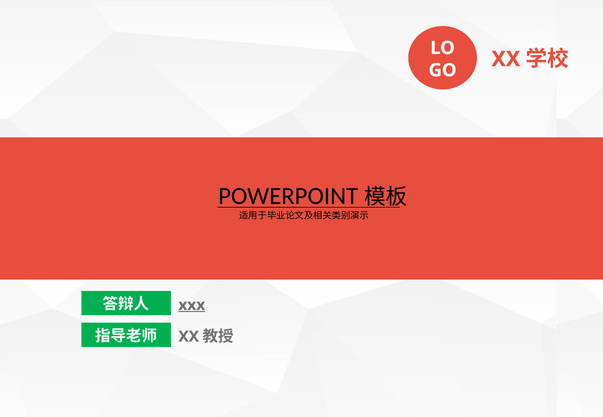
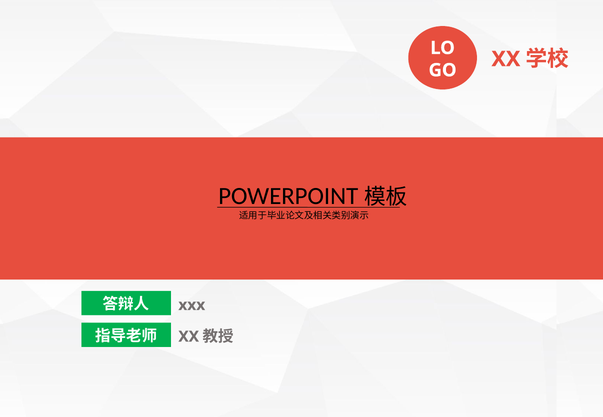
xxx underline: present -> none
